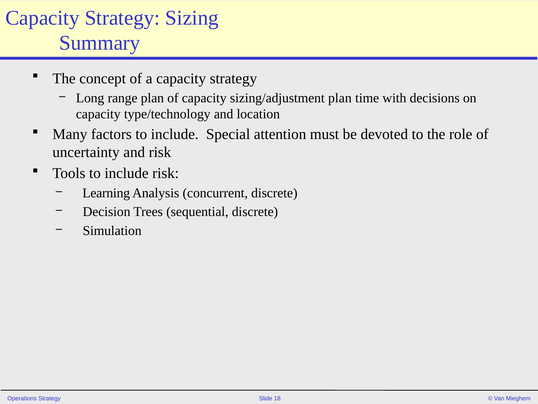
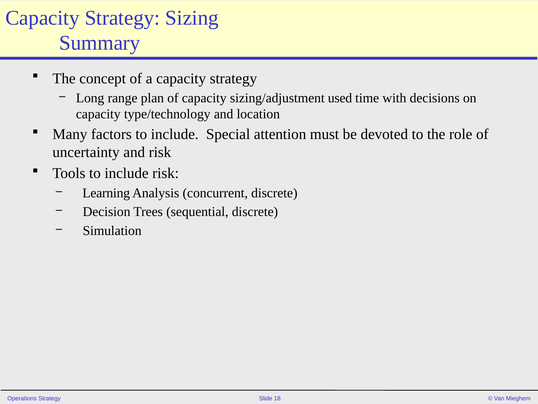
sizing/adjustment plan: plan -> used
